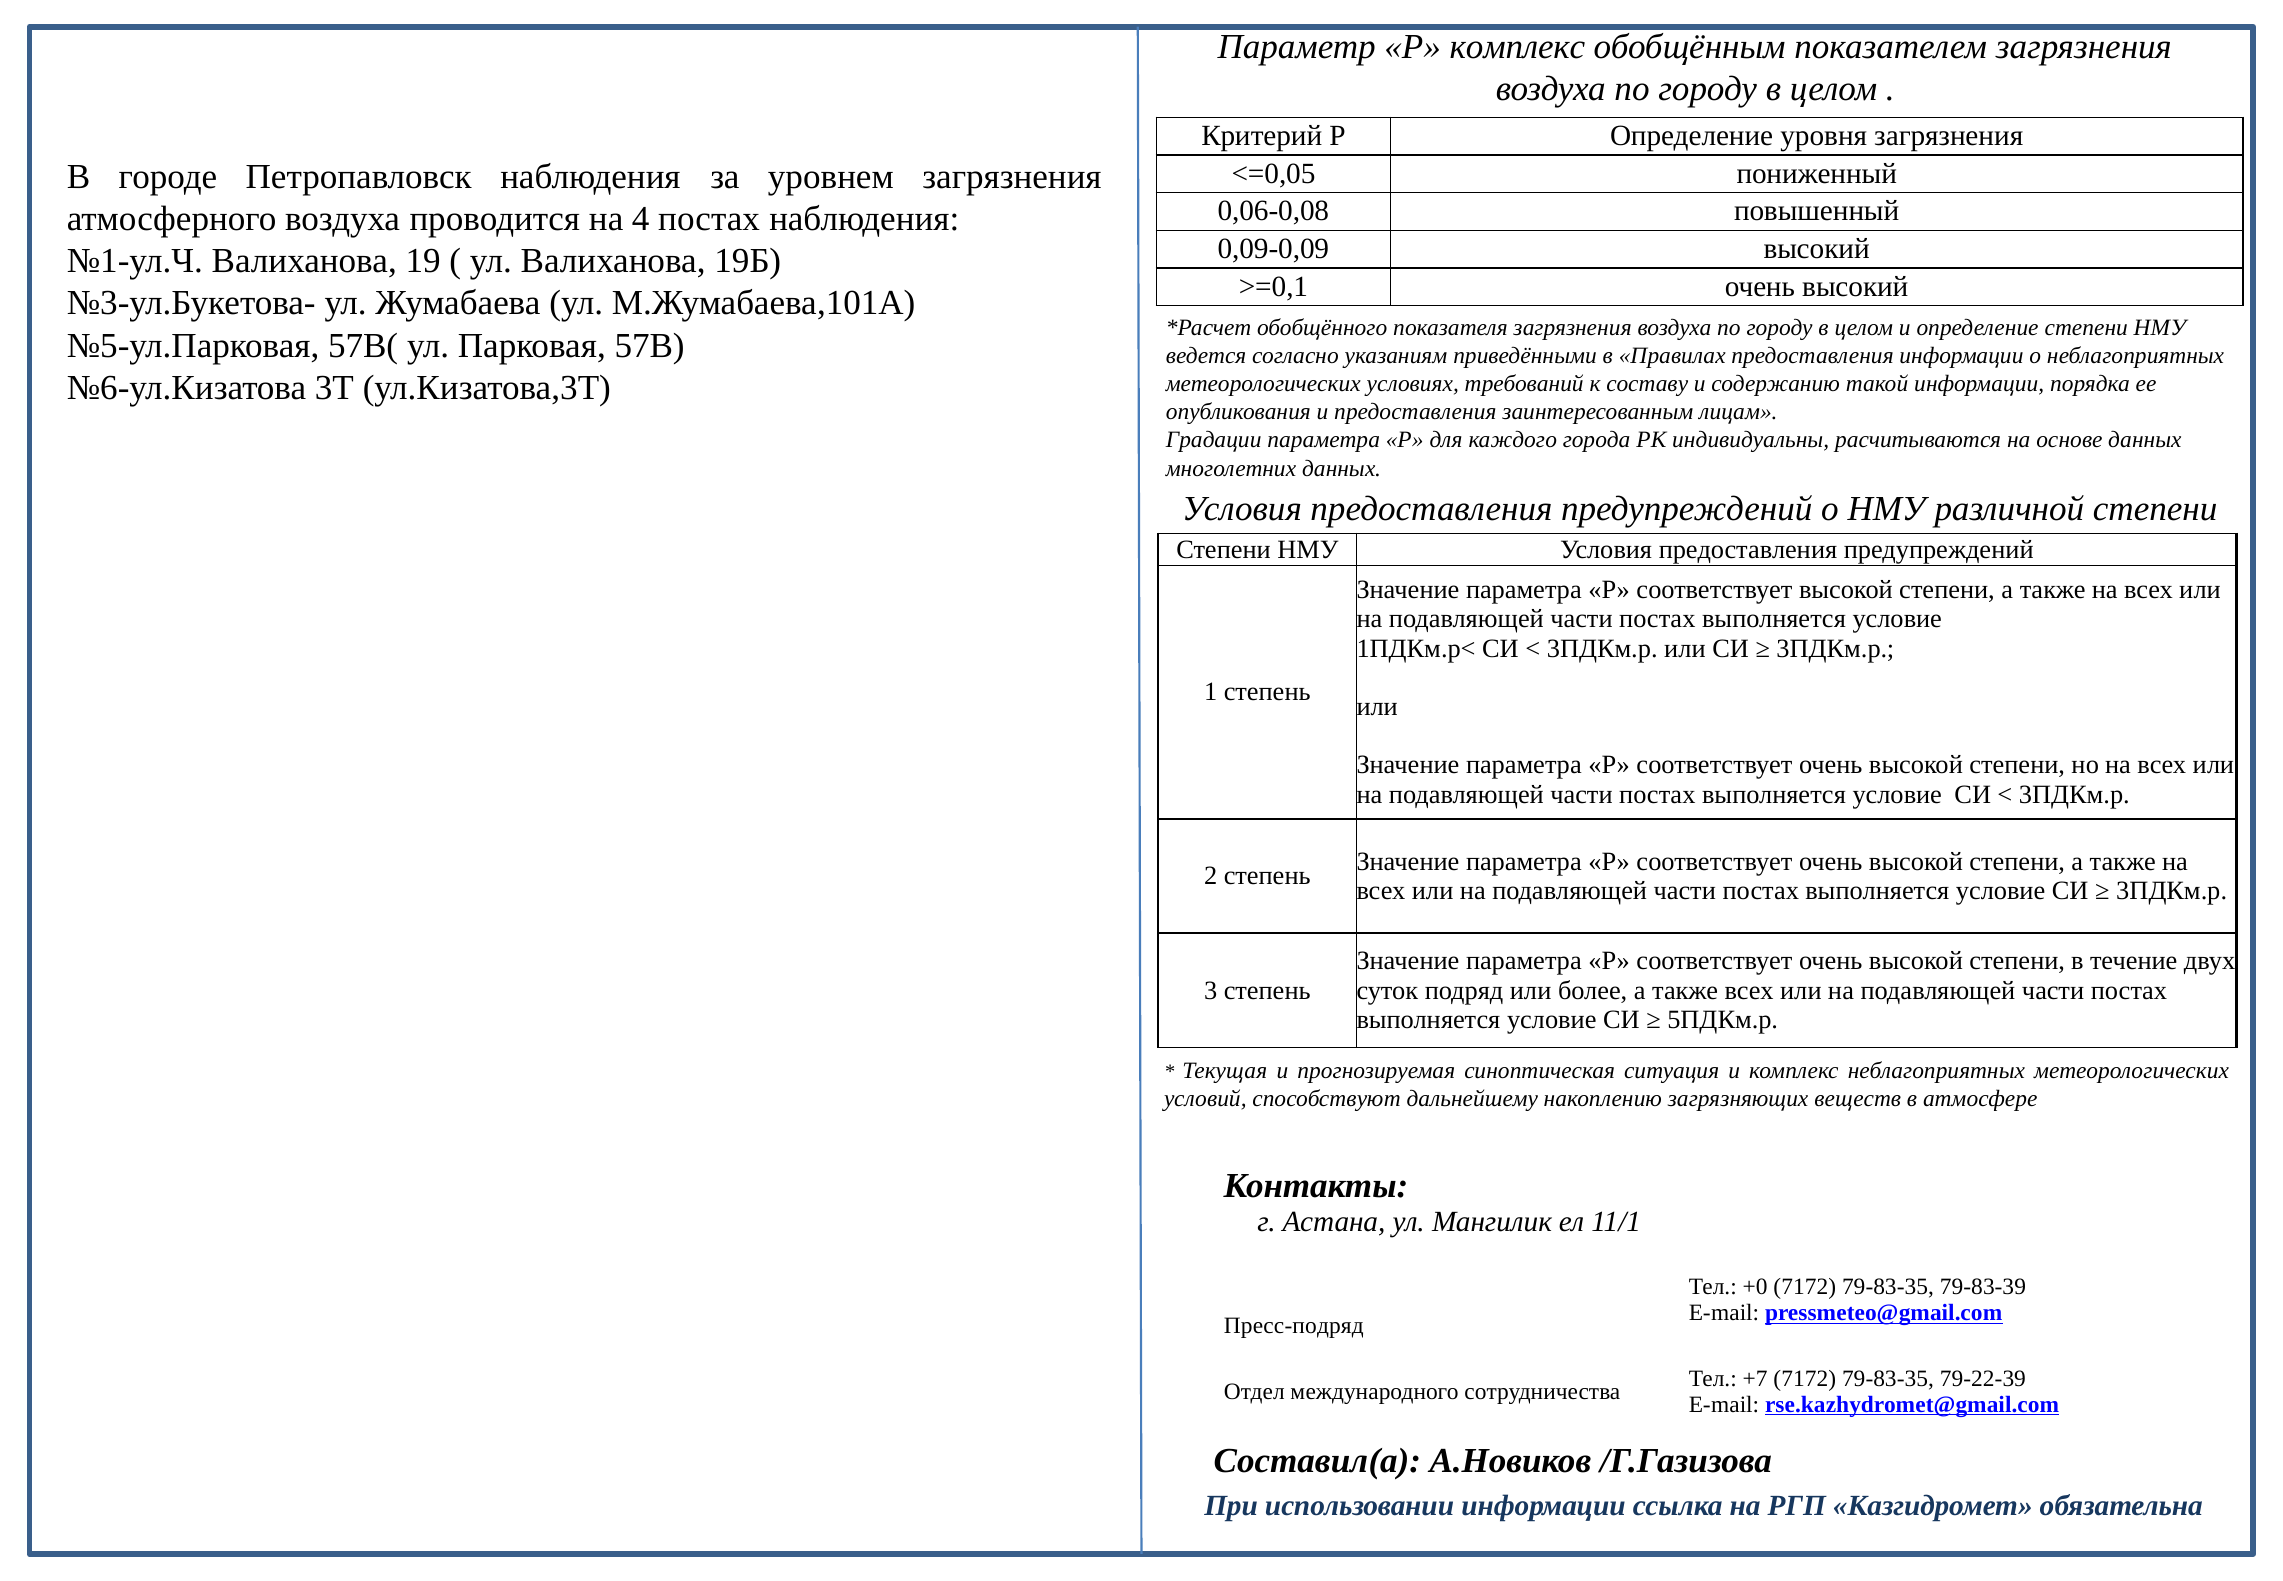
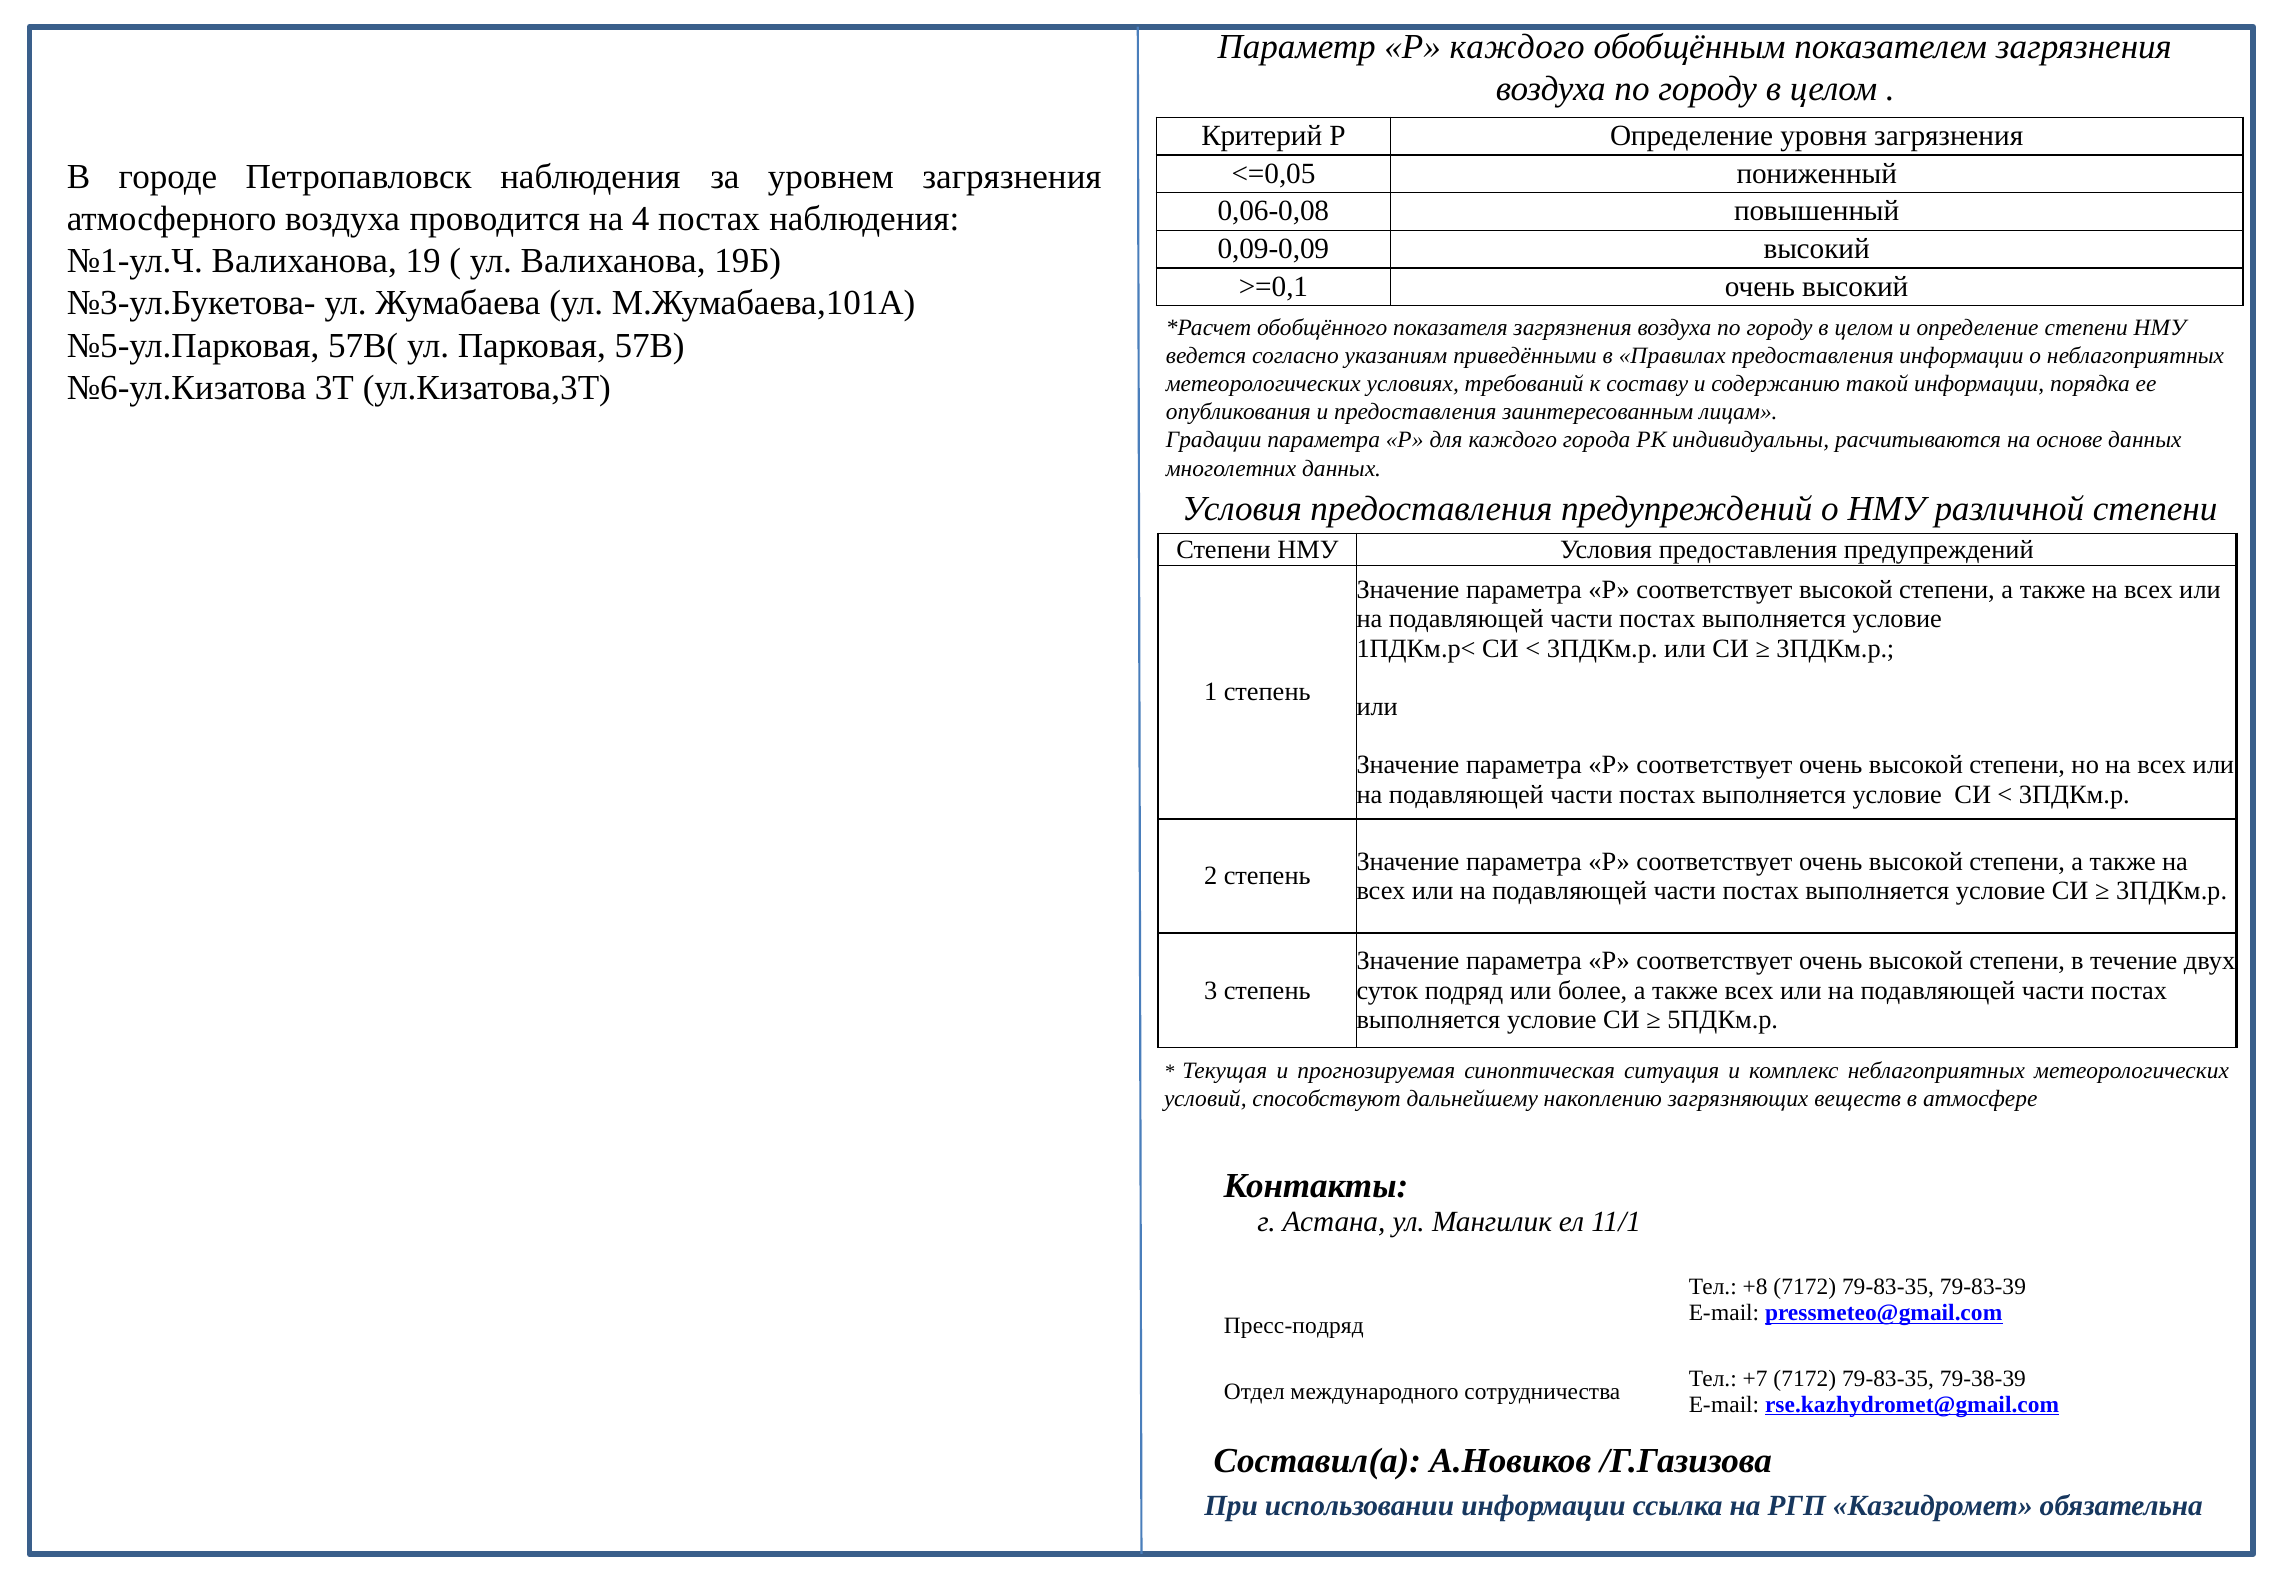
Р комплекс: комплекс -> каждого
+0: +0 -> +8
79-22-39: 79-22-39 -> 79-38-39
